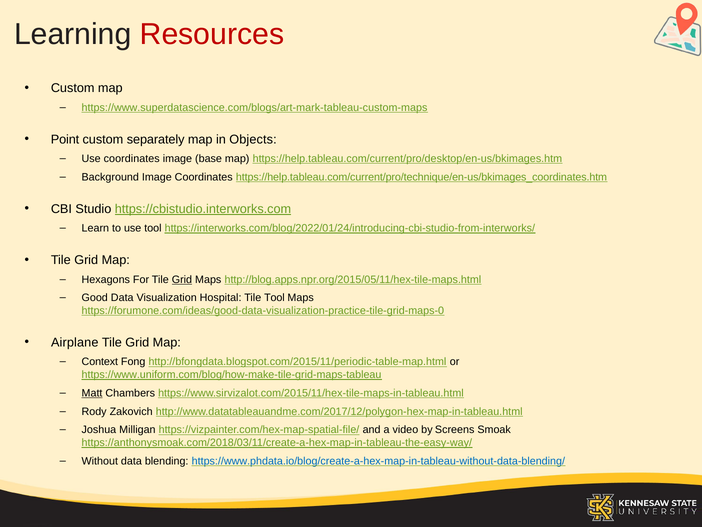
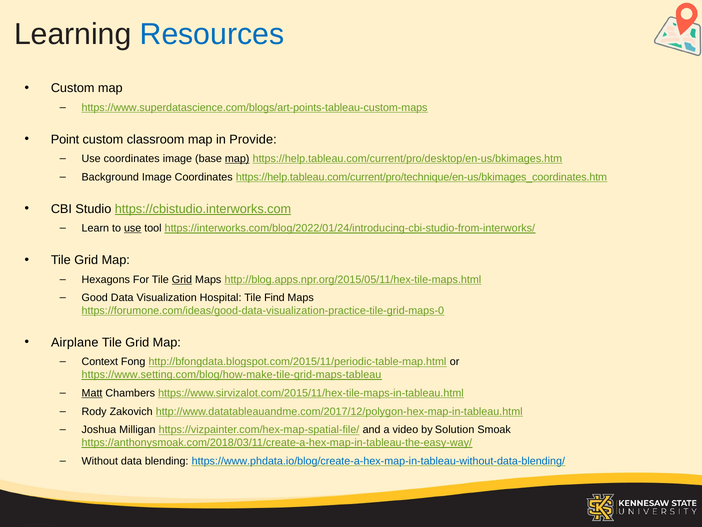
Resources colour: red -> blue
https://www.superdatascience.com/blogs/art-mark-tableau-custom-maps: https://www.superdatascience.com/blogs/art-mark-tableau-custom-maps -> https://www.superdatascience.com/blogs/art-points-tableau-custom-maps
separately: separately -> classroom
Objects: Objects -> Provide
map at (237, 159) underline: none -> present
use at (133, 228) underline: none -> present
Tile Tool: Tool -> Find
https://www.uniform.com/blog/how-make-tile-grid-maps-tableau: https://www.uniform.com/blog/how-make-tile-grid-maps-tableau -> https://www.setting.com/blog/how-make-tile-grid-maps-tableau
Screens: Screens -> Solution
